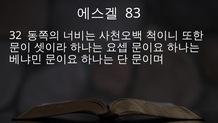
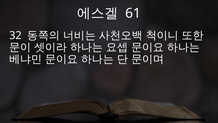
83: 83 -> 61
